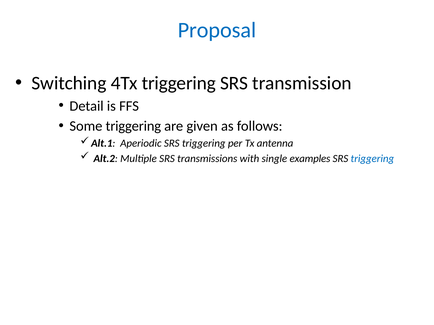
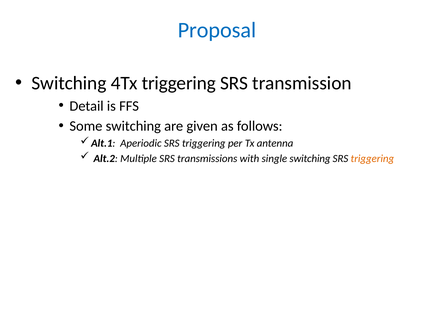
Some triggering: triggering -> switching
single examples: examples -> switching
triggering at (372, 159) colour: blue -> orange
